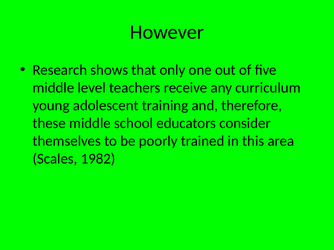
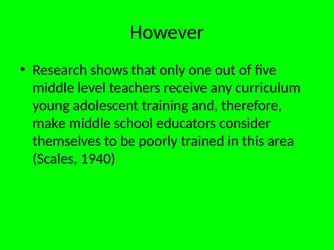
these: these -> make
1982: 1982 -> 1940
